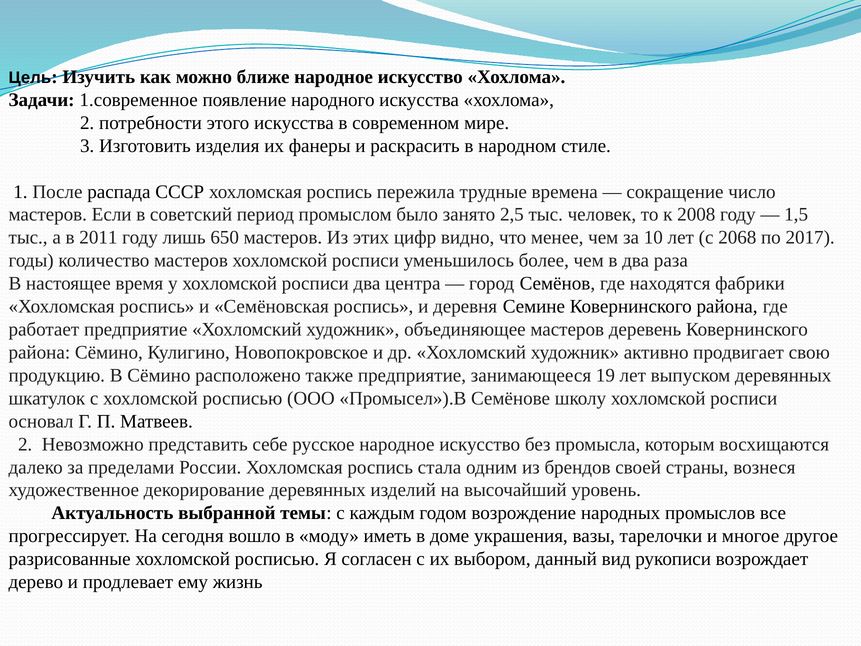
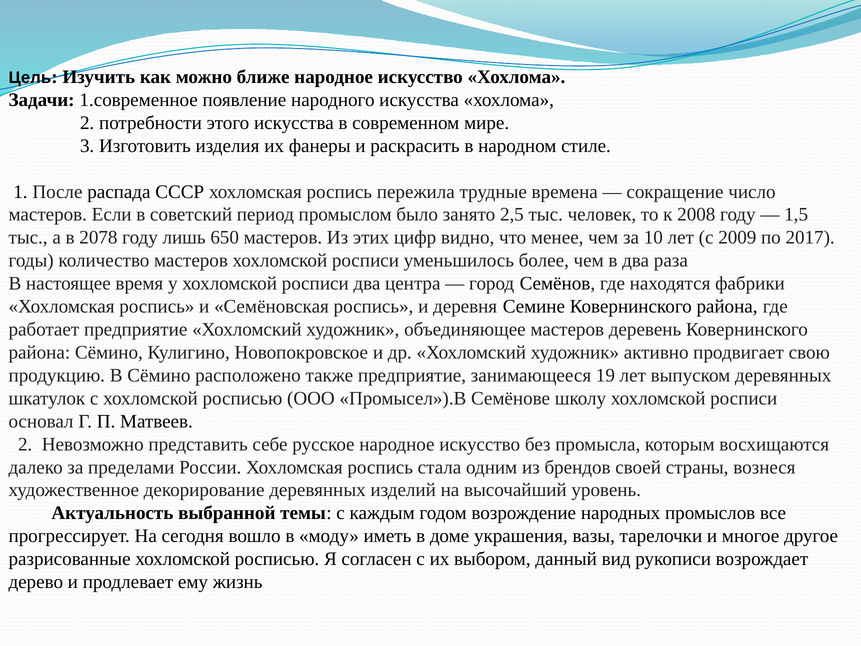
2011: 2011 -> 2078
2068: 2068 -> 2009
